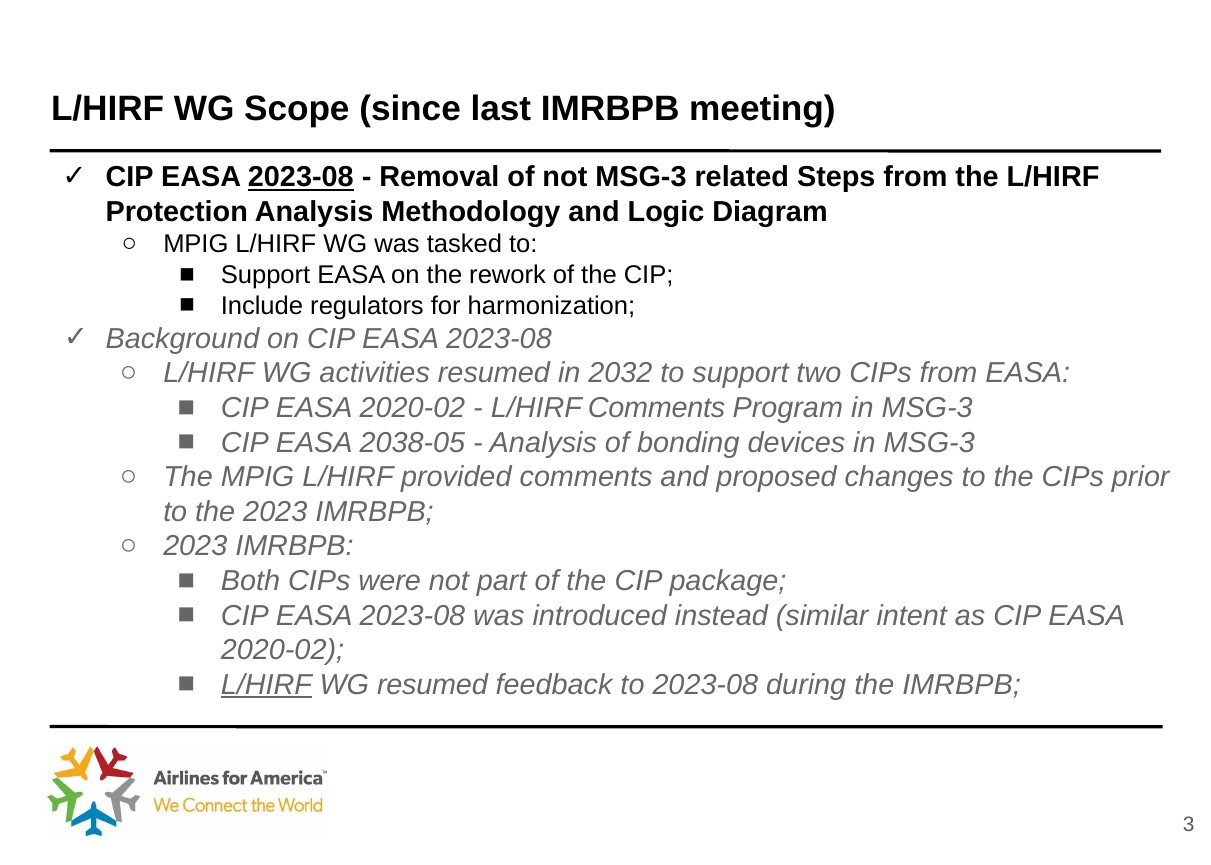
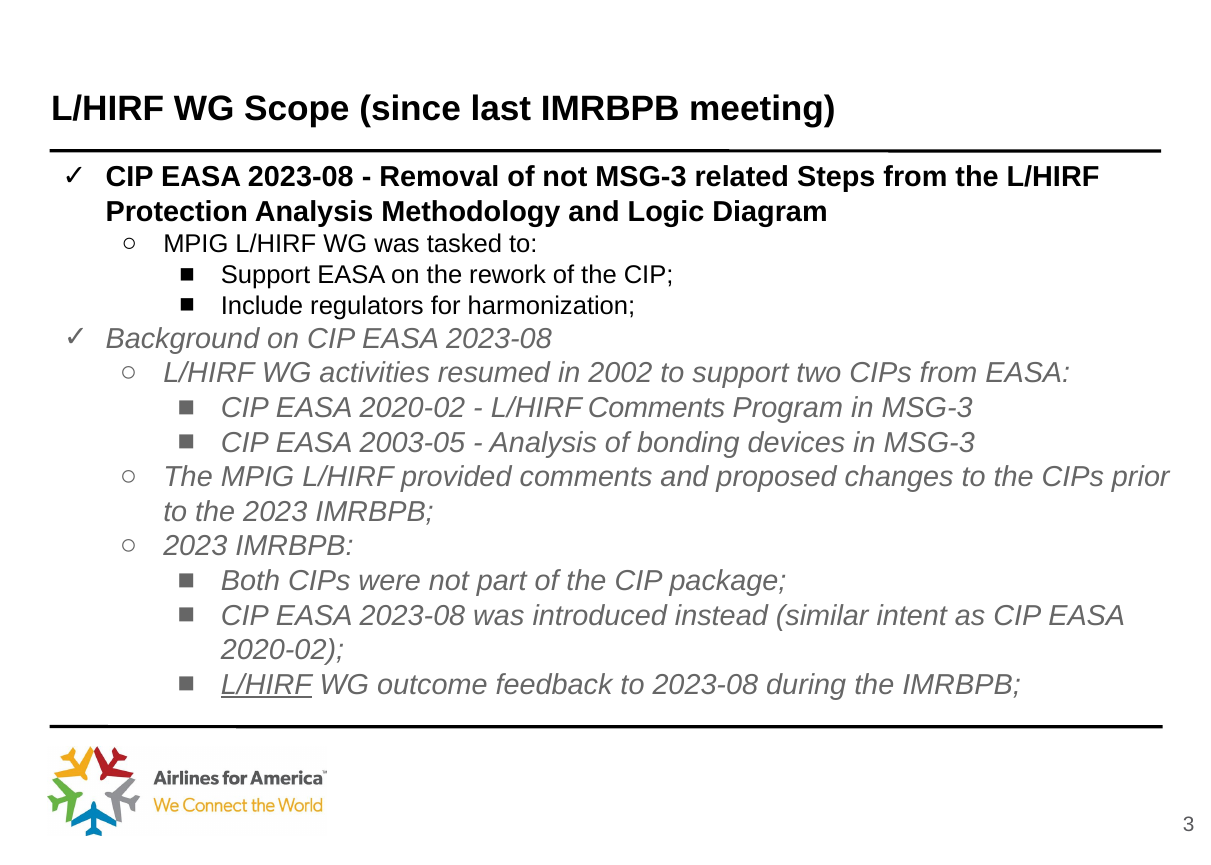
2023-08 at (301, 177) underline: present -> none
2032: 2032 -> 2002
2038-05: 2038-05 -> 2003-05
WG resumed: resumed -> outcome
